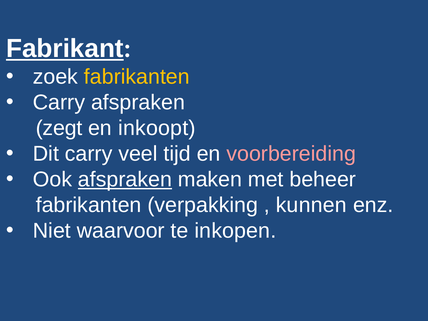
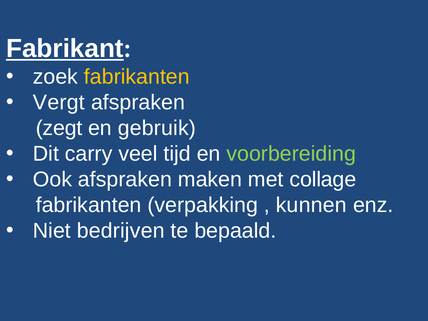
Carry at (59, 103): Carry -> Vergt
inkoopt: inkoopt -> gebruik
voorbereiding colour: pink -> light green
afspraken at (125, 180) underline: present -> none
beheer: beheer -> collage
waarvoor: waarvoor -> bedrijven
inkopen: inkopen -> bepaald
